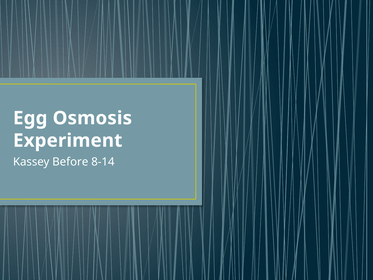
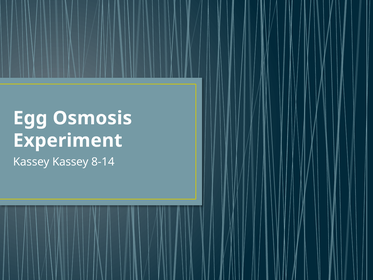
Kassey Before: Before -> Kassey
